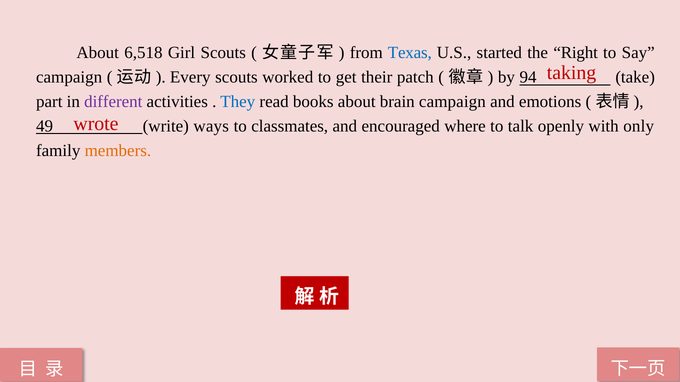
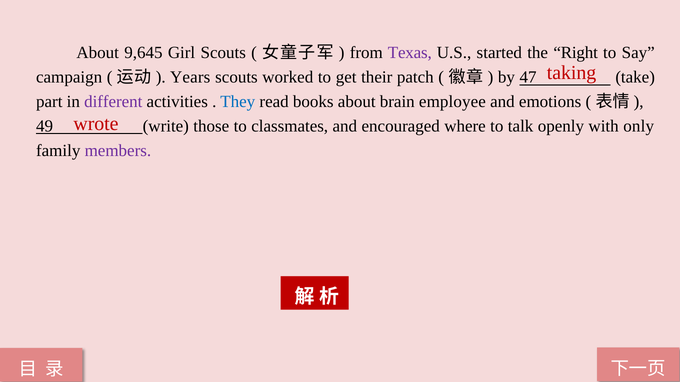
6,518: 6,518 -> 9,645
Texas colour: blue -> purple
Every: Every -> Years
94: 94 -> 47
brain campaign: campaign -> employee
ways: ways -> those
members colour: orange -> purple
